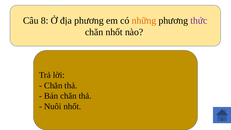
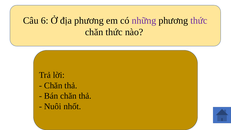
8: 8 -> 6
những colour: orange -> purple
chăn nhốt: nhốt -> thức
